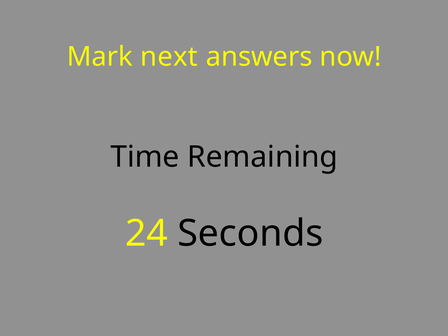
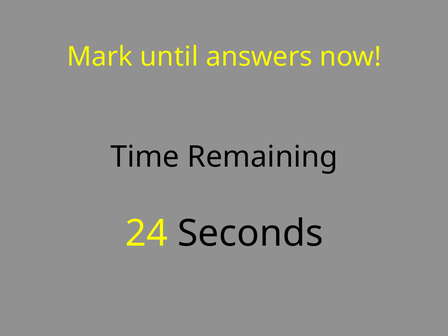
next: next -> until
